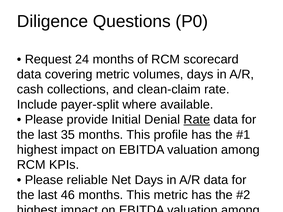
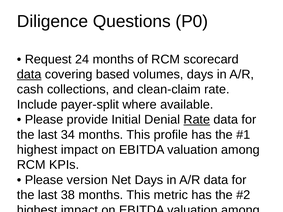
data at (29, 74) underline: none -> present
covering metric: metric -> based
35: 35 -> 34
reliable: reliable -> version
46: 46 -> 38
